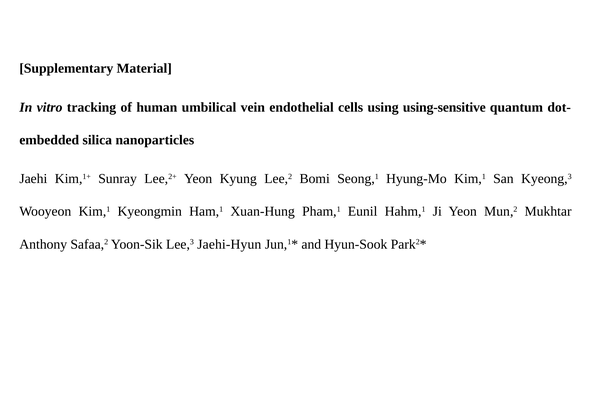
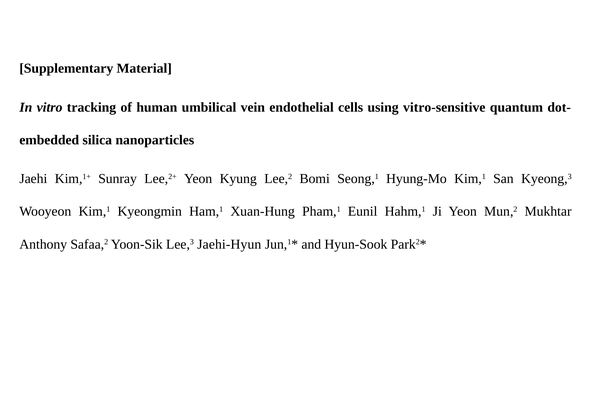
using-sensitive: using-sensitive -> vitro-sensitive
